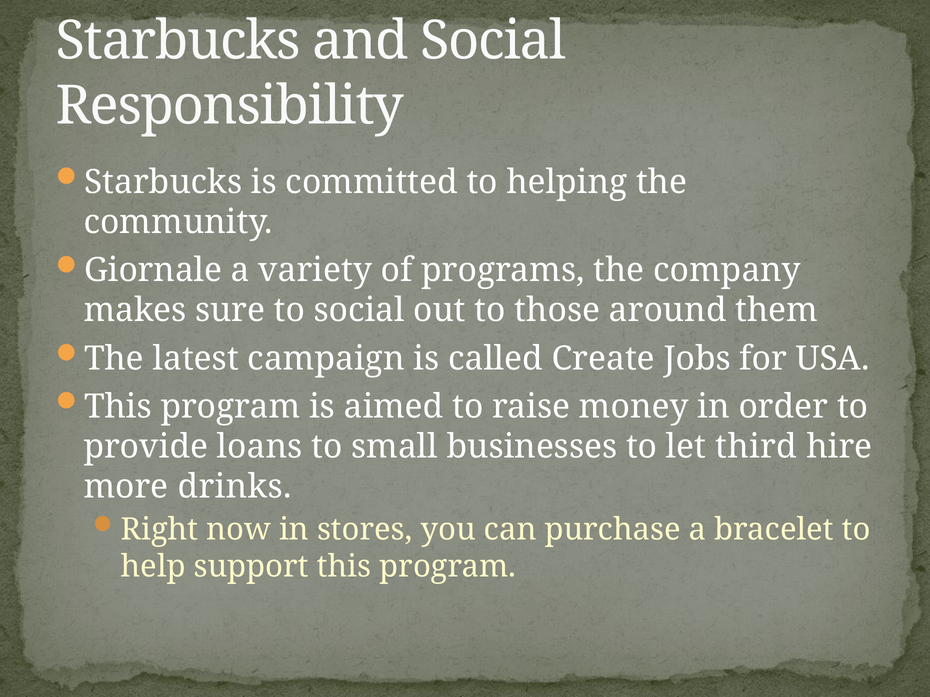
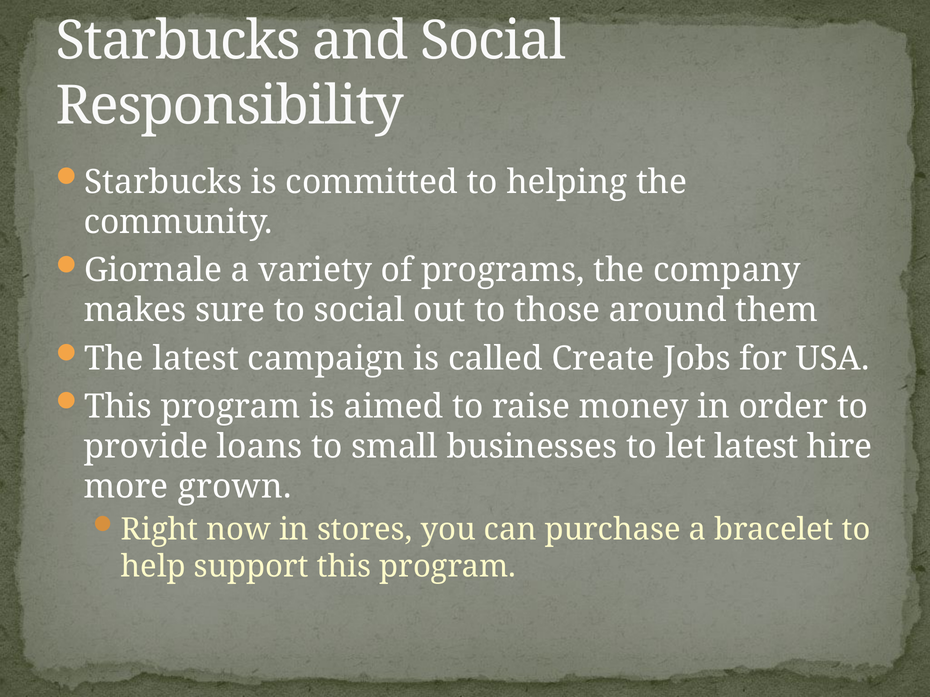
let third: third -> latest
drinks: drinks -> grown
